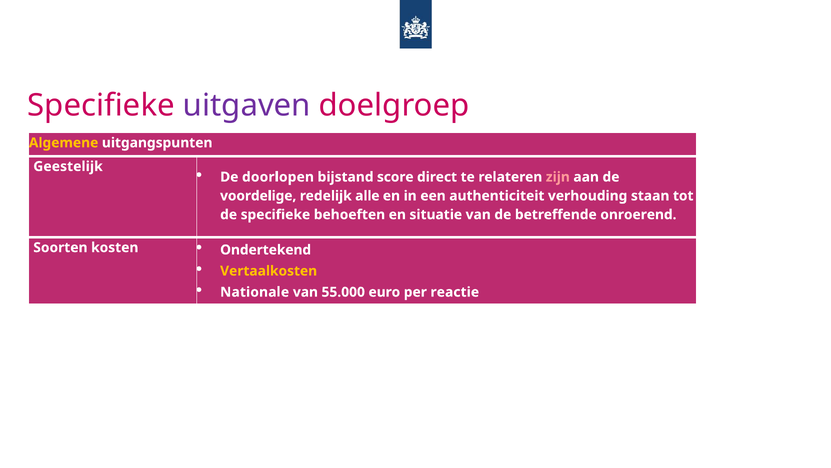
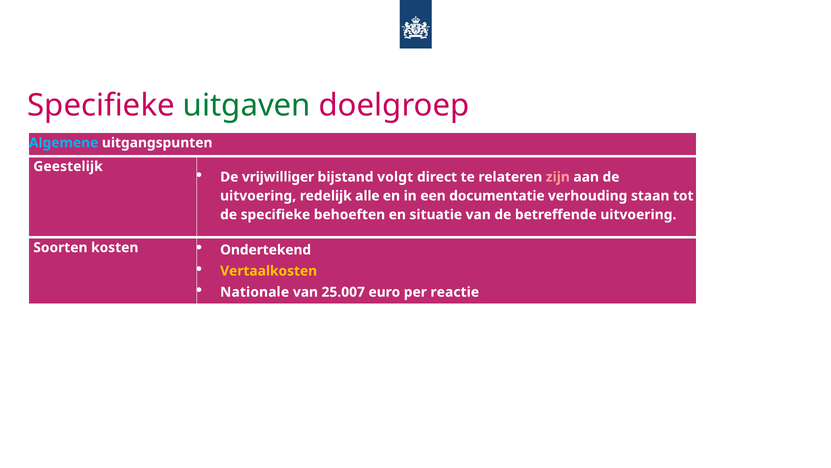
uitgaven colour: purple -> green
Algemene colour: yellow -> light blue
doorlopen: doorlopen -> vrijwilliger
score: score -> volgt
voordelige at (258, 196): voordelige -> uitvoering
authenticiteit: authenticiteit -> documentatie
betreffende onroerend: onroerend -> uitvoering
55.000: 55.000 -> 25.007
